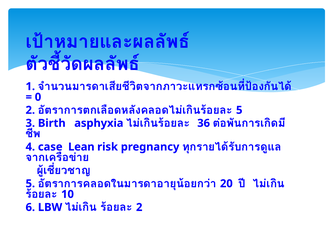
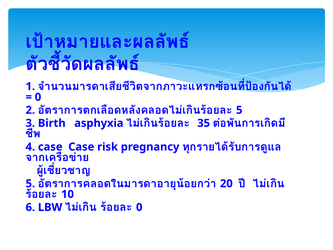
36: 36 -> 35
case Lean: Lean -> Case
2 at (139, 207): 2 -> 0
